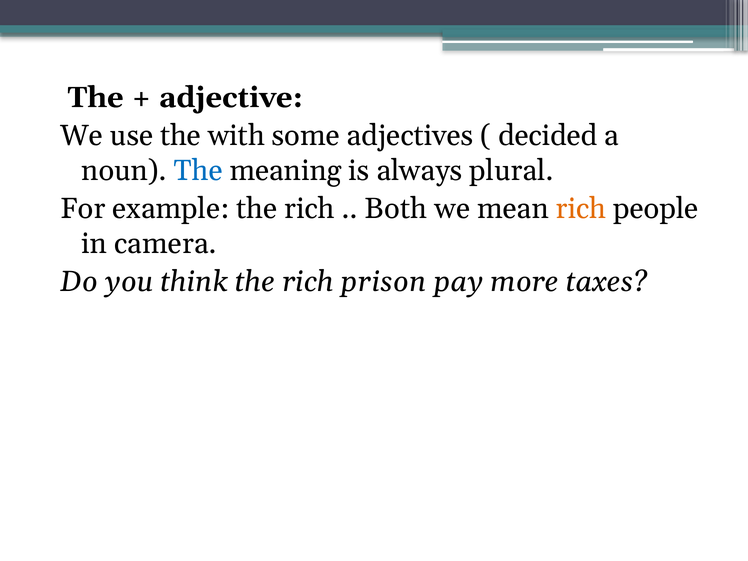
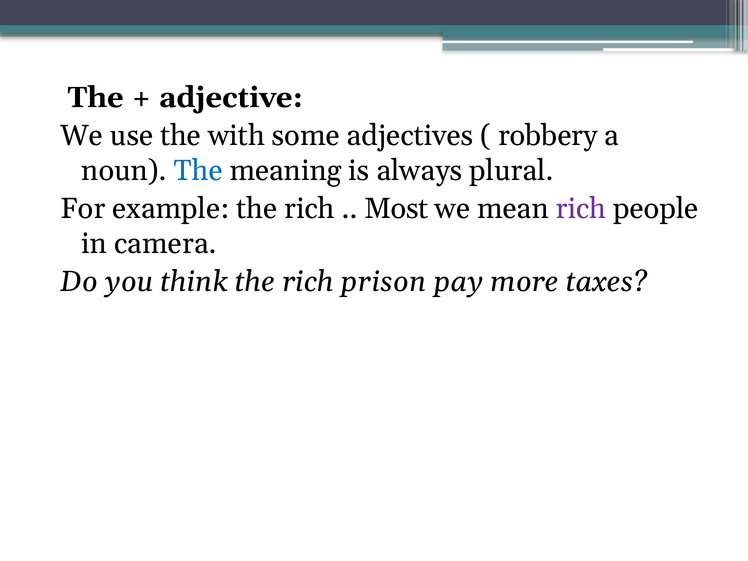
decided: decided -> robbery
Both: Both -> Most
rich at (581, 209) colour: orange -> purple
